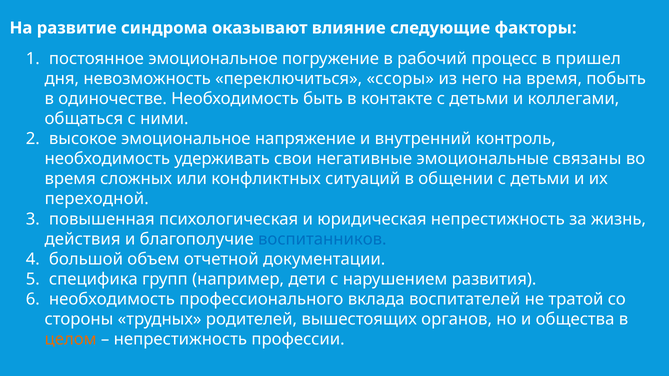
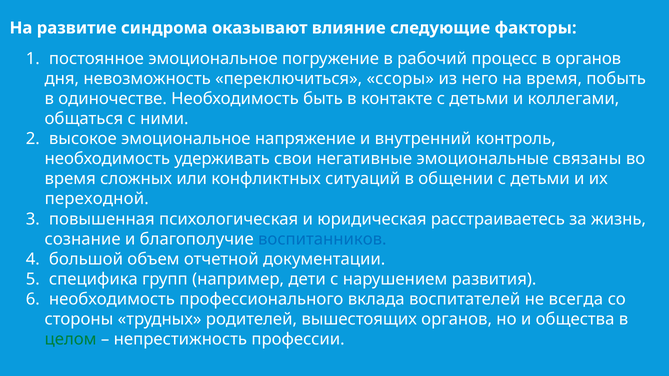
в пришел: пришел -> органов
юридическая непрестижность: непрестижность -> расстраиваетесь
действия: действия -> сознание
тратой: тратой -> всегда
целом colour: orange -> green
